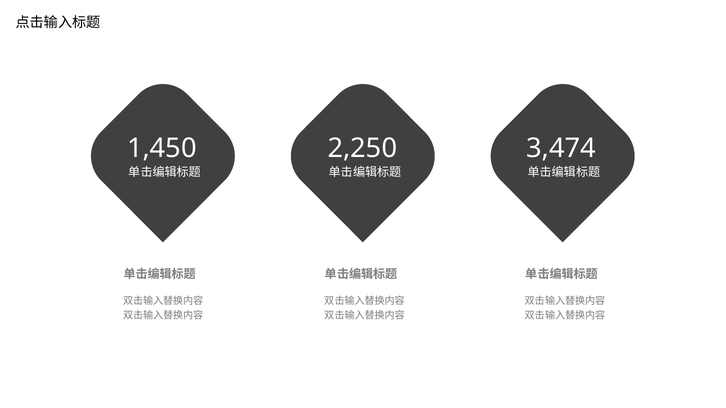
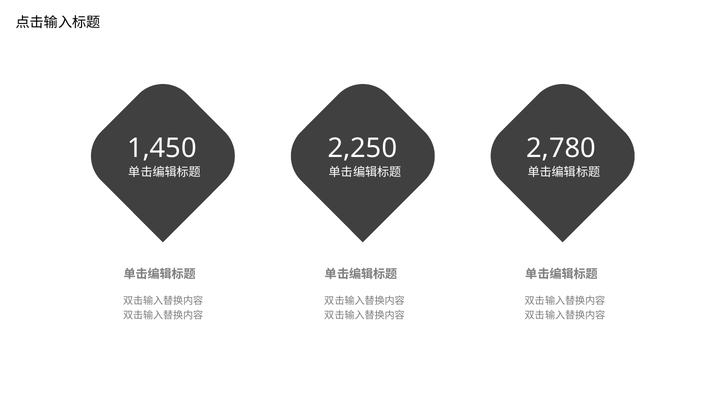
3,474: 3,474 -> 2,780
